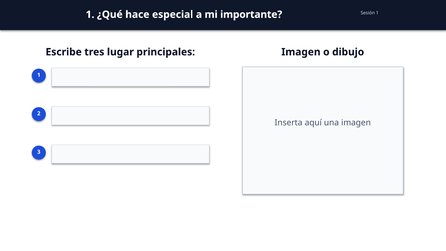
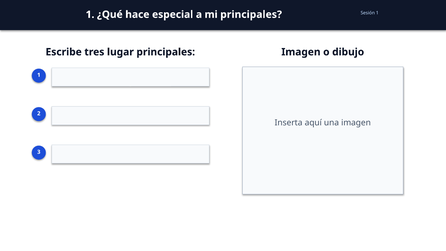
mi importante: importante -> principales
